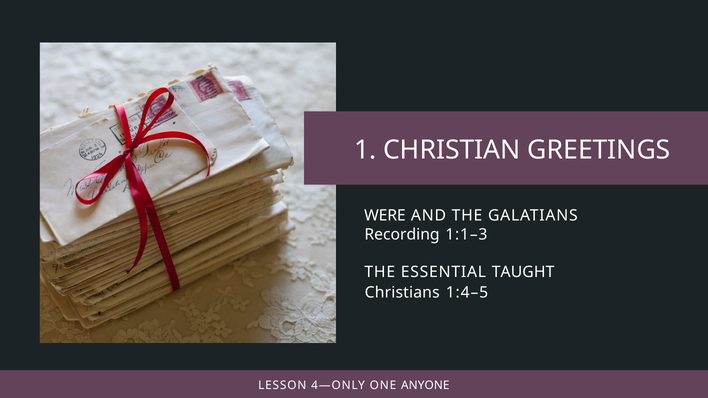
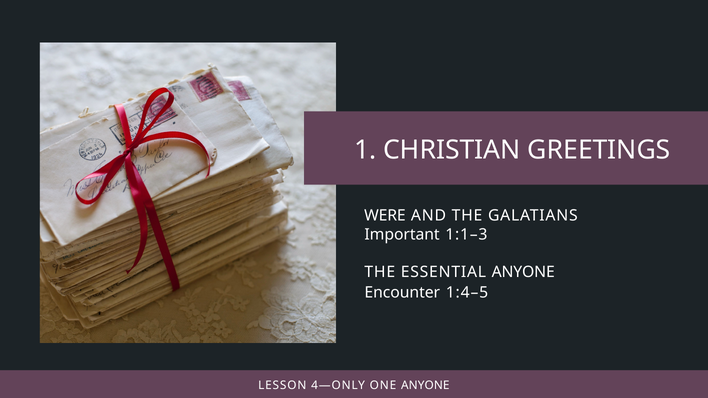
Recording: Recording -> Important
ESSENTIAL TAUGHT: TAUGHT -> ANYONE
Christians: Christians -> Encounter
